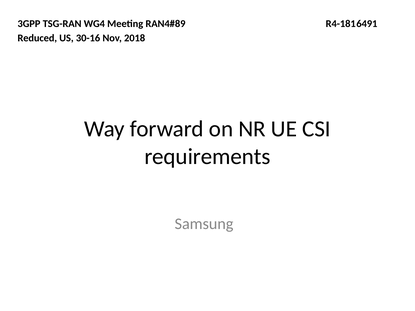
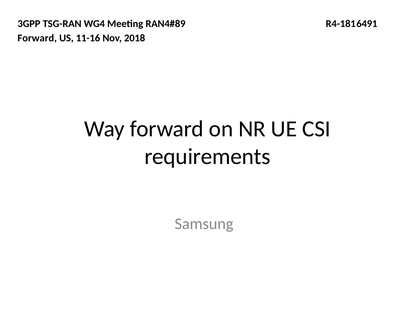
Reduced at (37, 38): Reduced -> Forward
30-16: 30-16 -> 11-16
